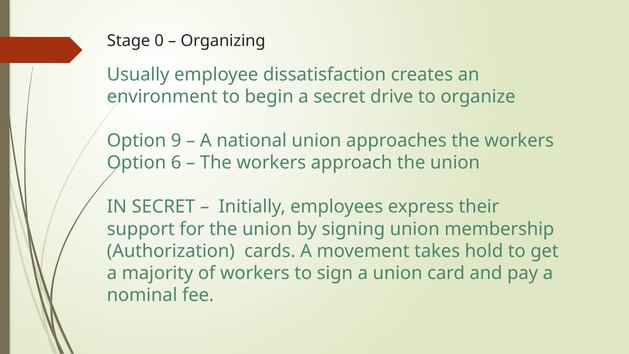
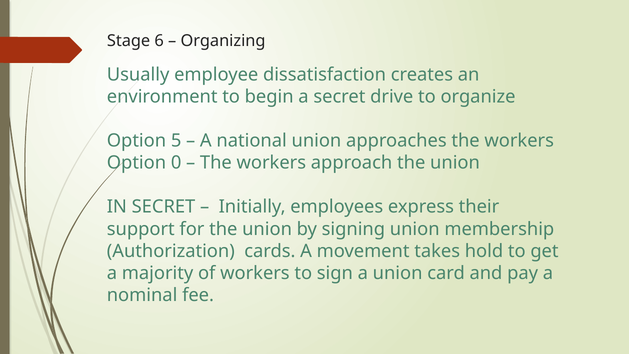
0: 0 -> 6
9: 9 -> 5
6: 6 -> 0
